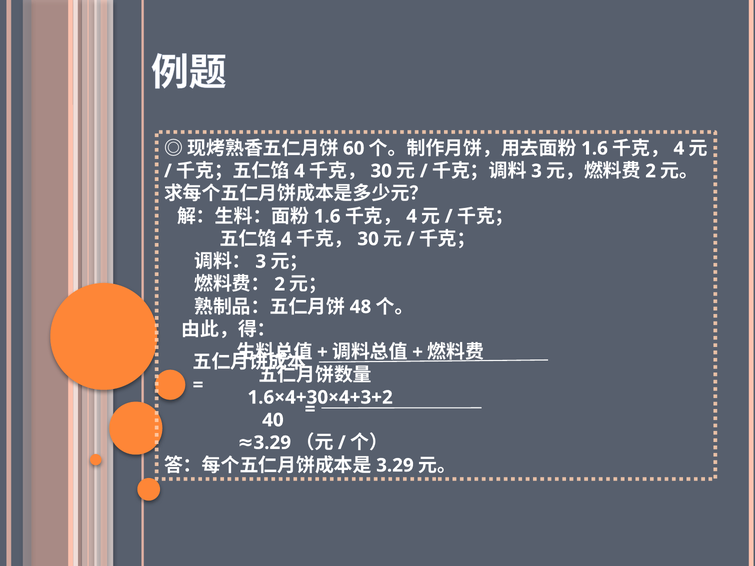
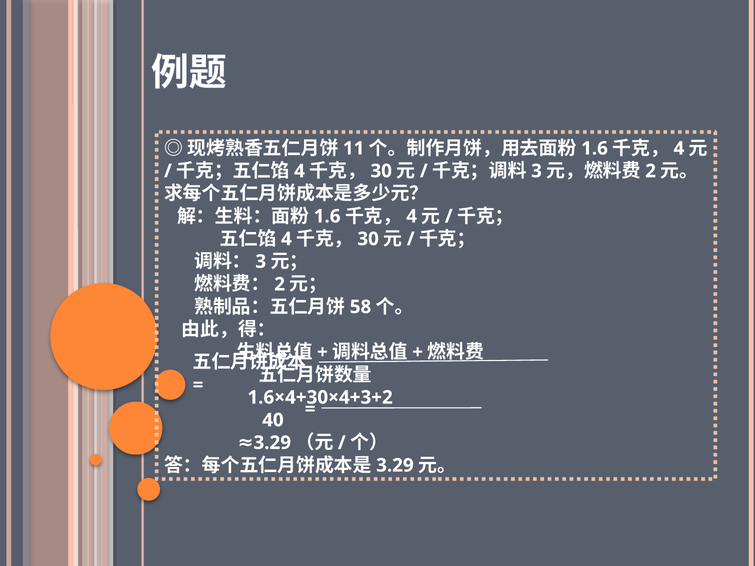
60: 60 -> 11
48: 48 -> 58
